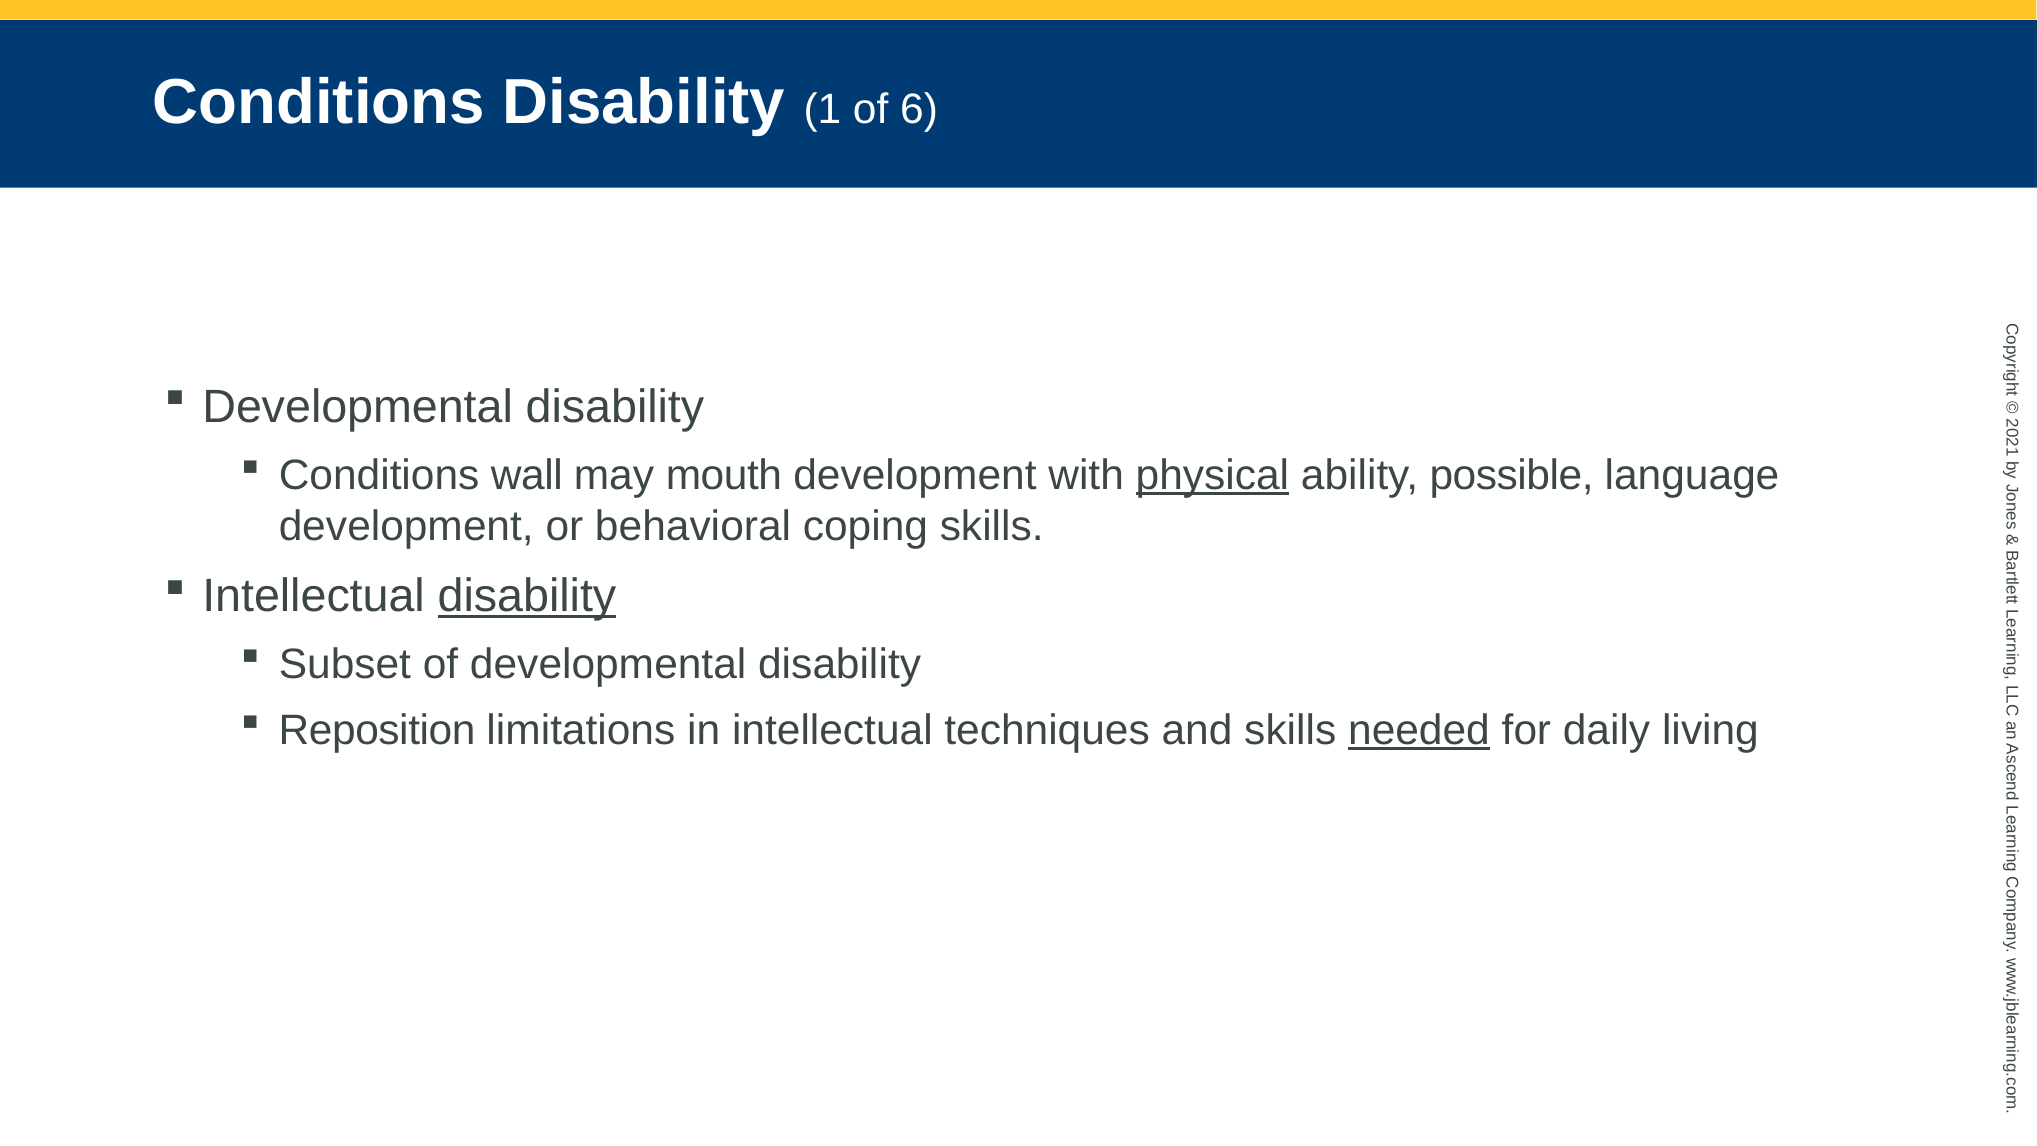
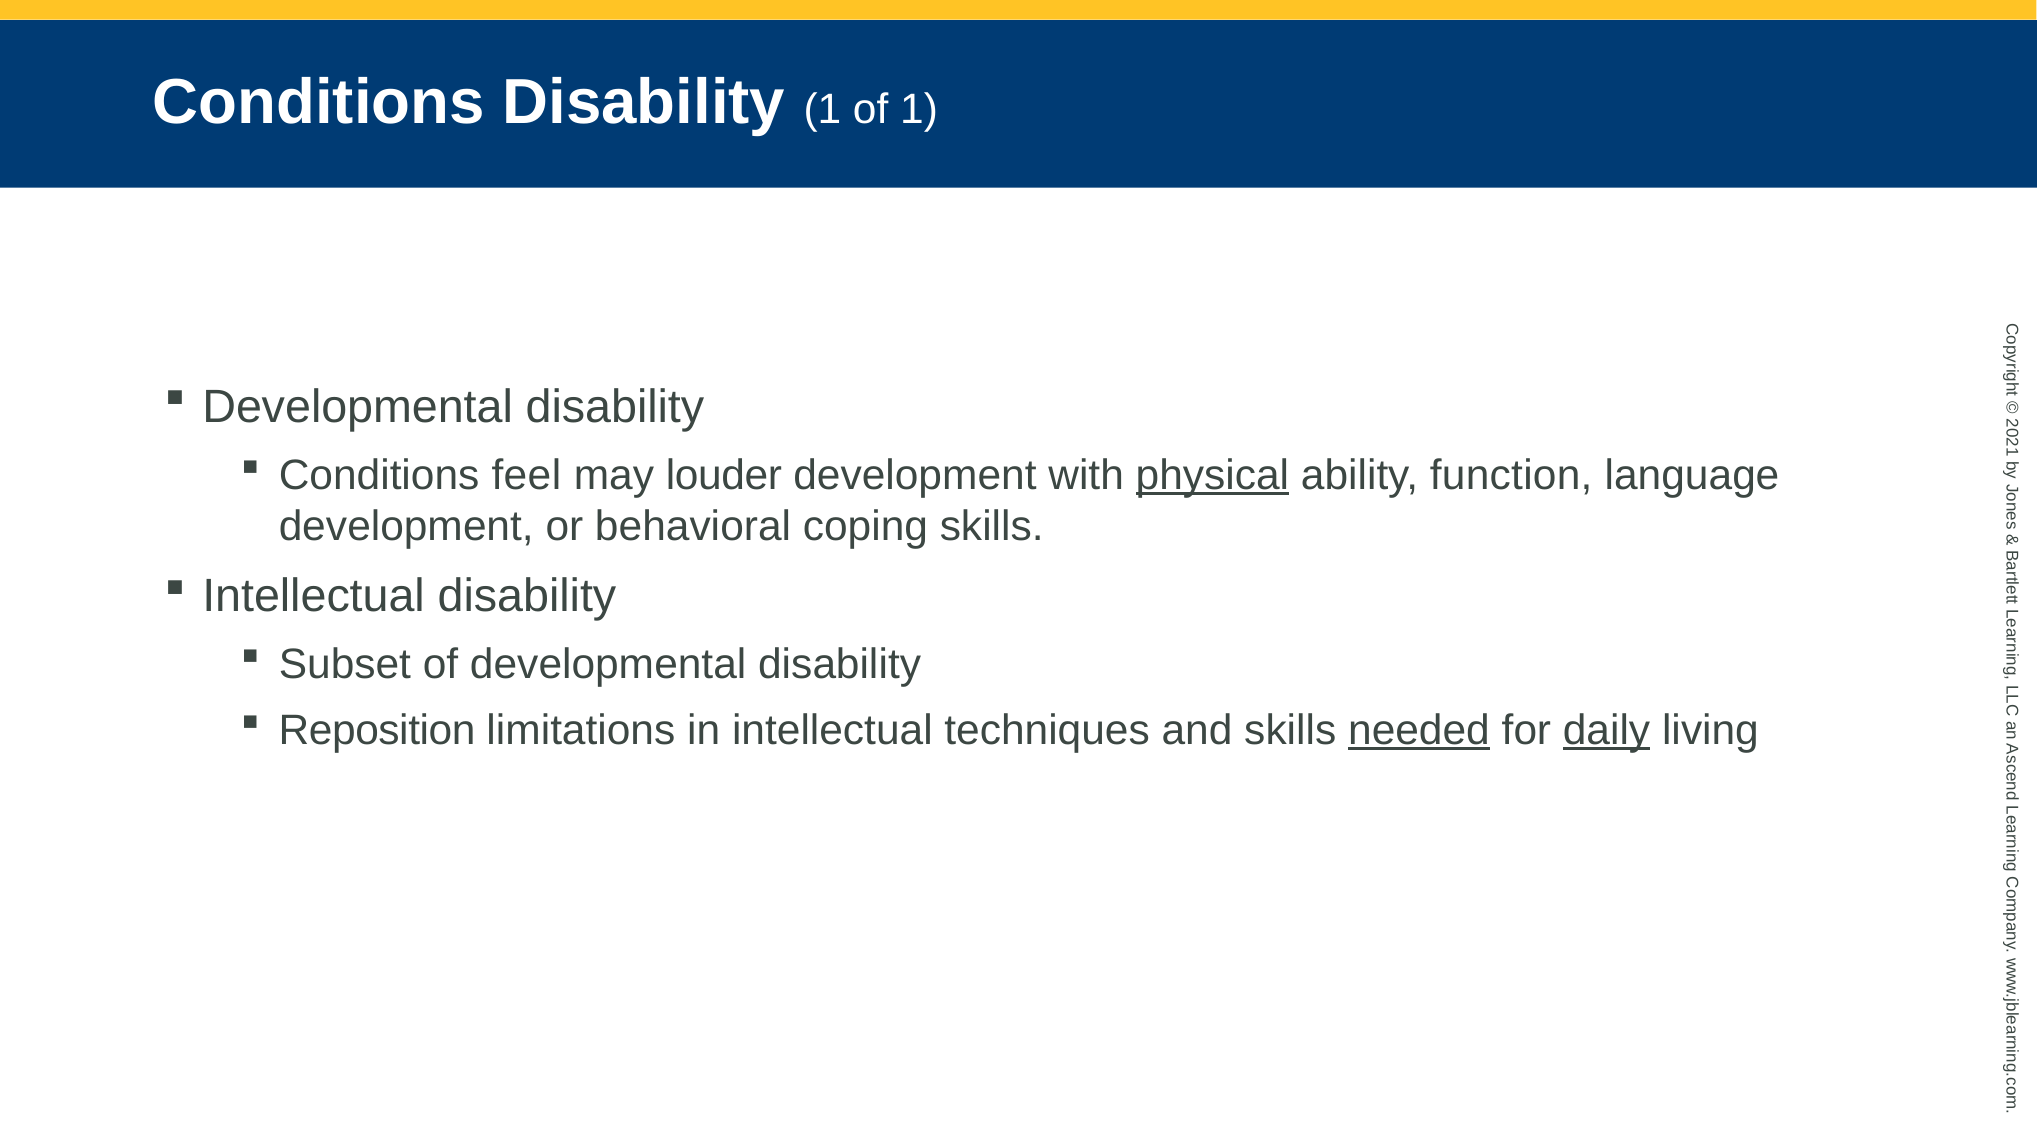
of 6: 6 -> 1
wall: wall -> feel
mouth: mouth -> louder
possible: possible -> function
disability at (527, 596) underline: present -> none
daily underline: none -> present
